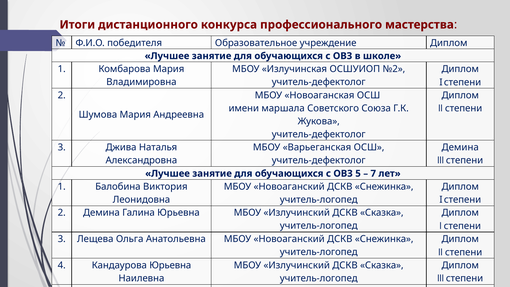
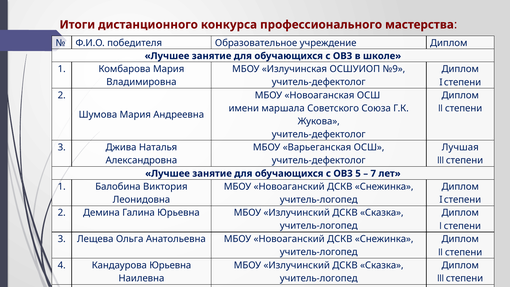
№2: №2 -> №9
Демина at (460, 147): Демина -> Лучшая
